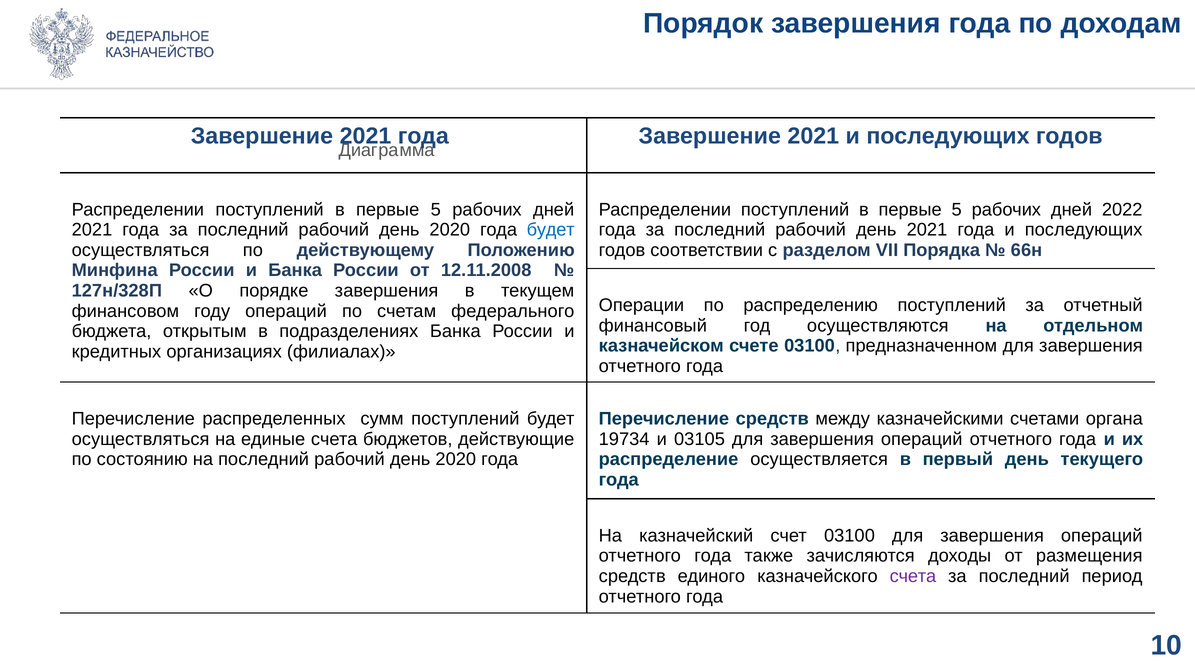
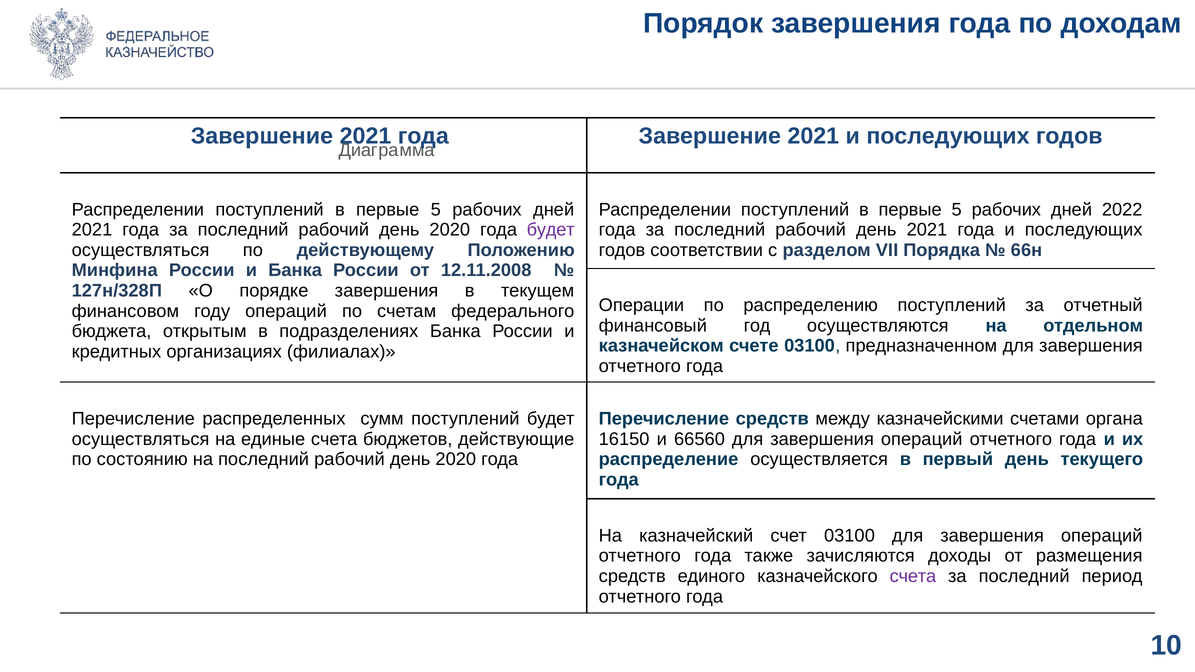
будет at (551, 230) colour: blue -> purple
19734: 19734 -> 16150
03105: 03105 -> 66560
